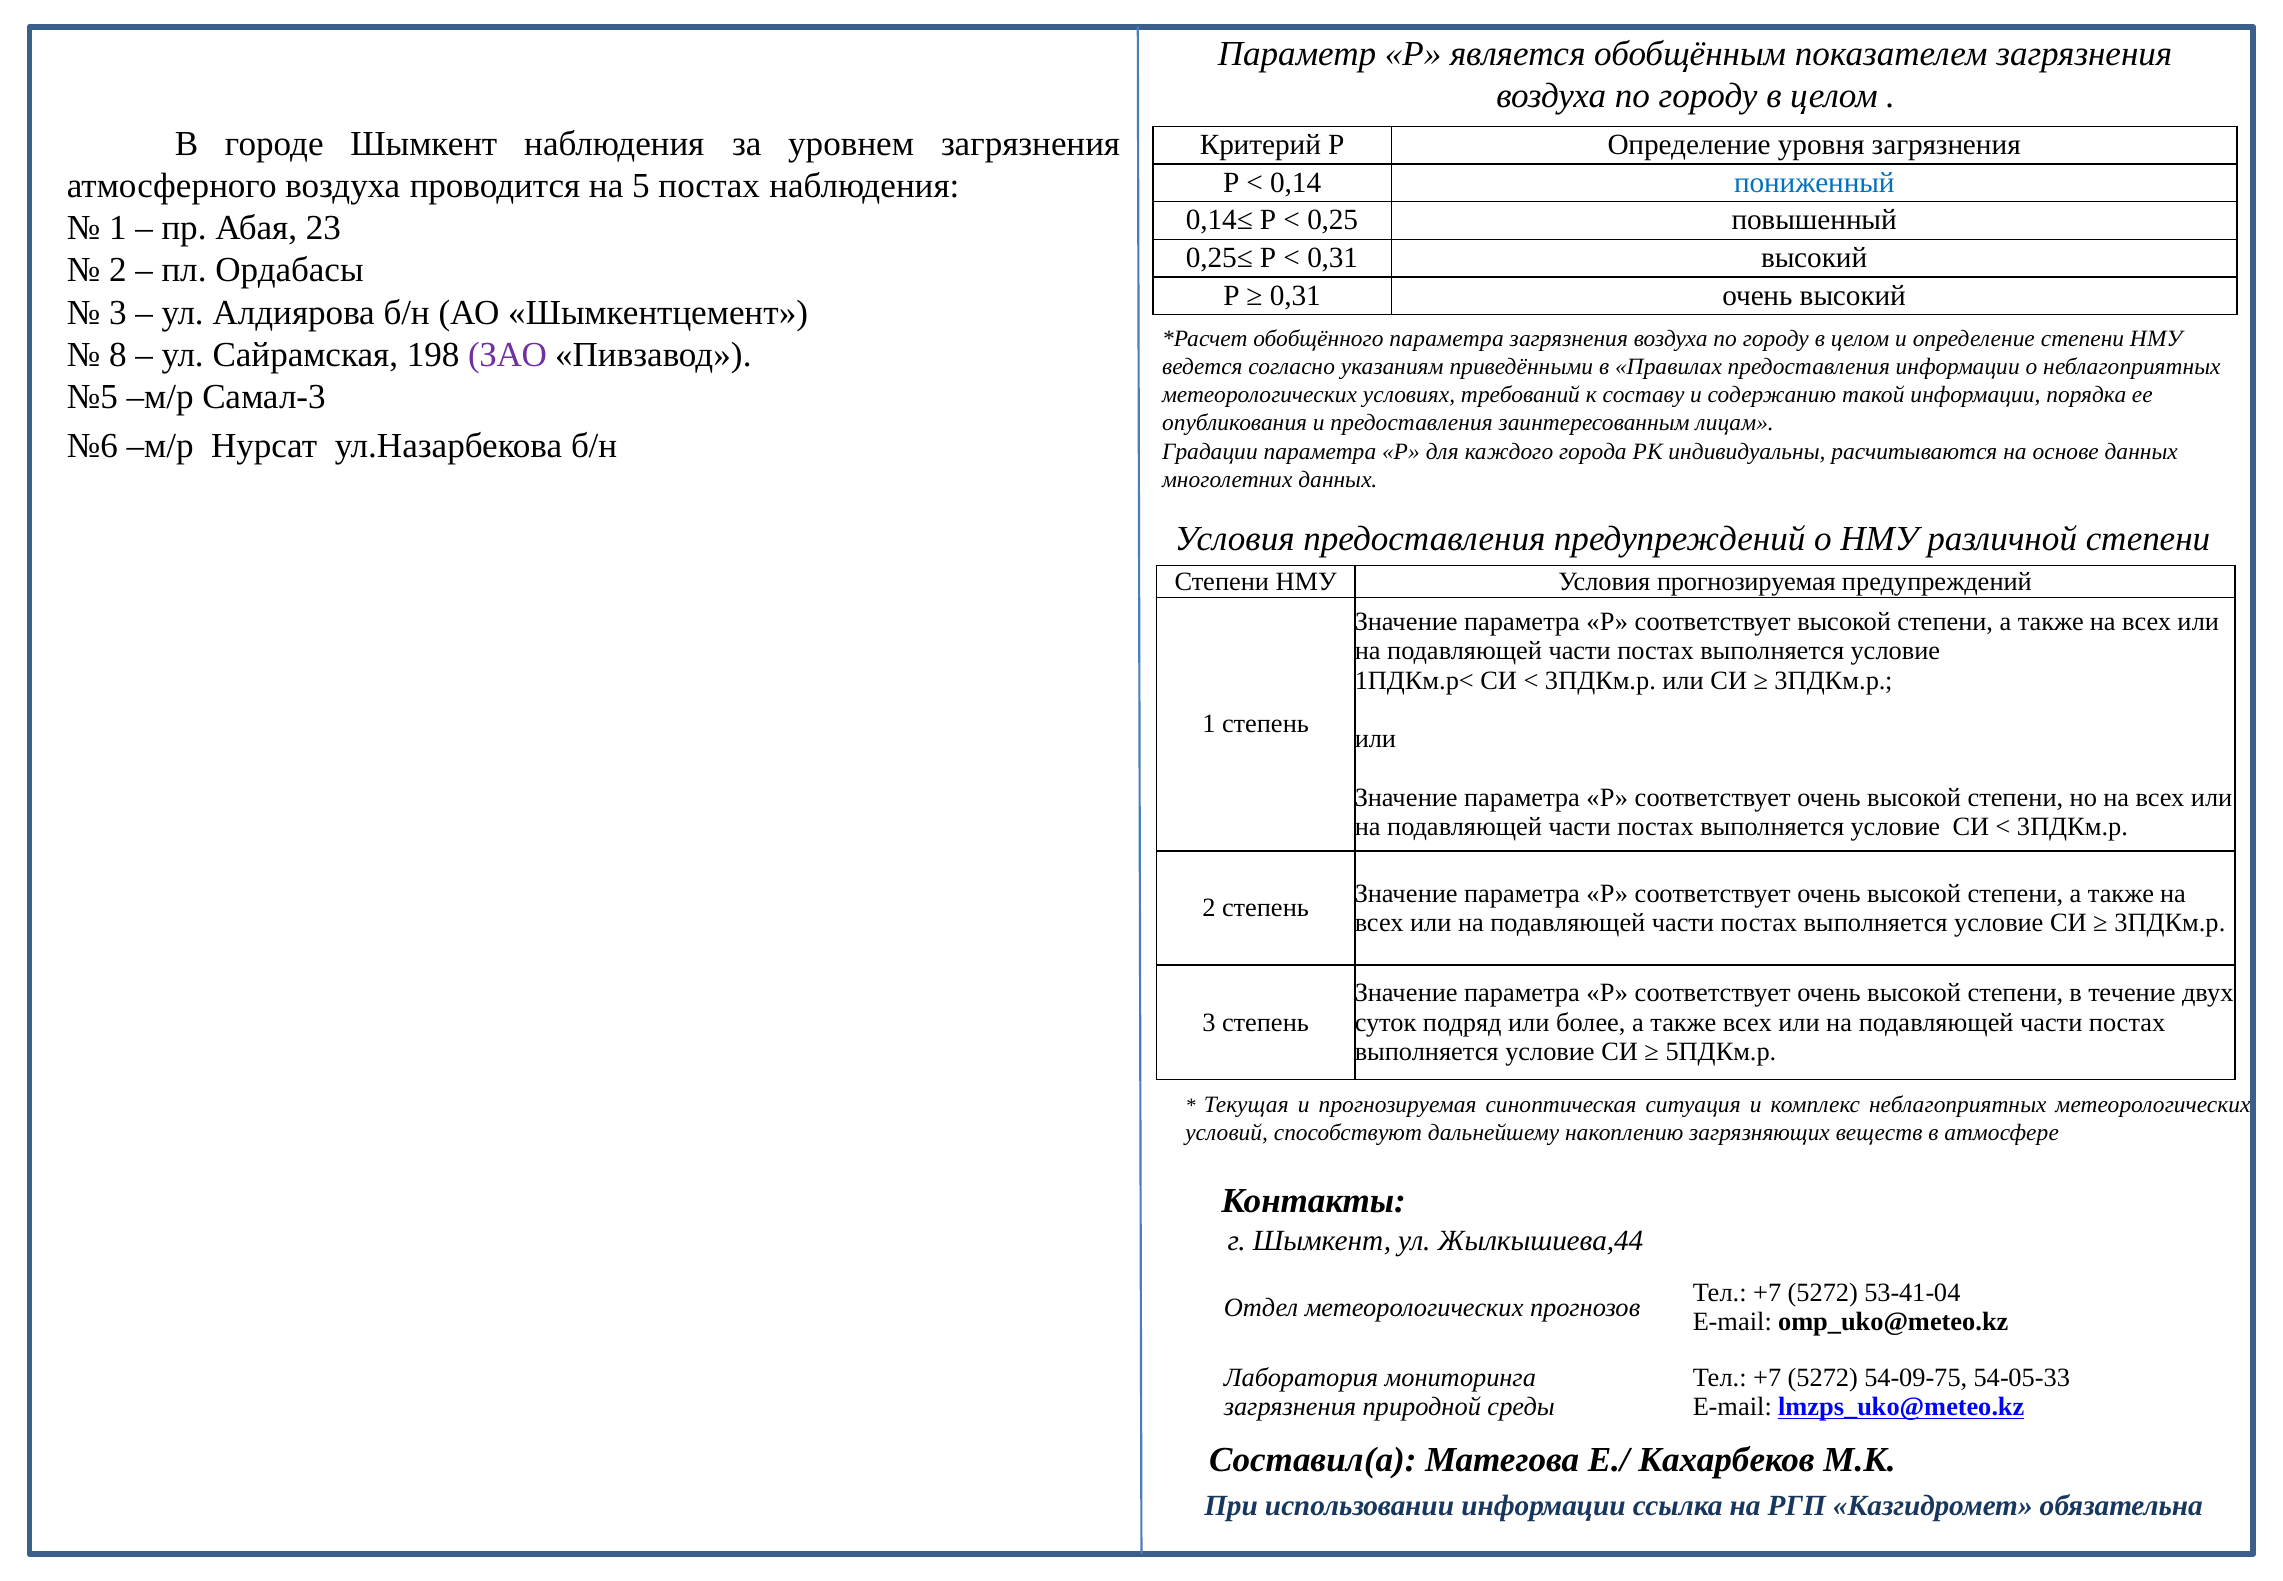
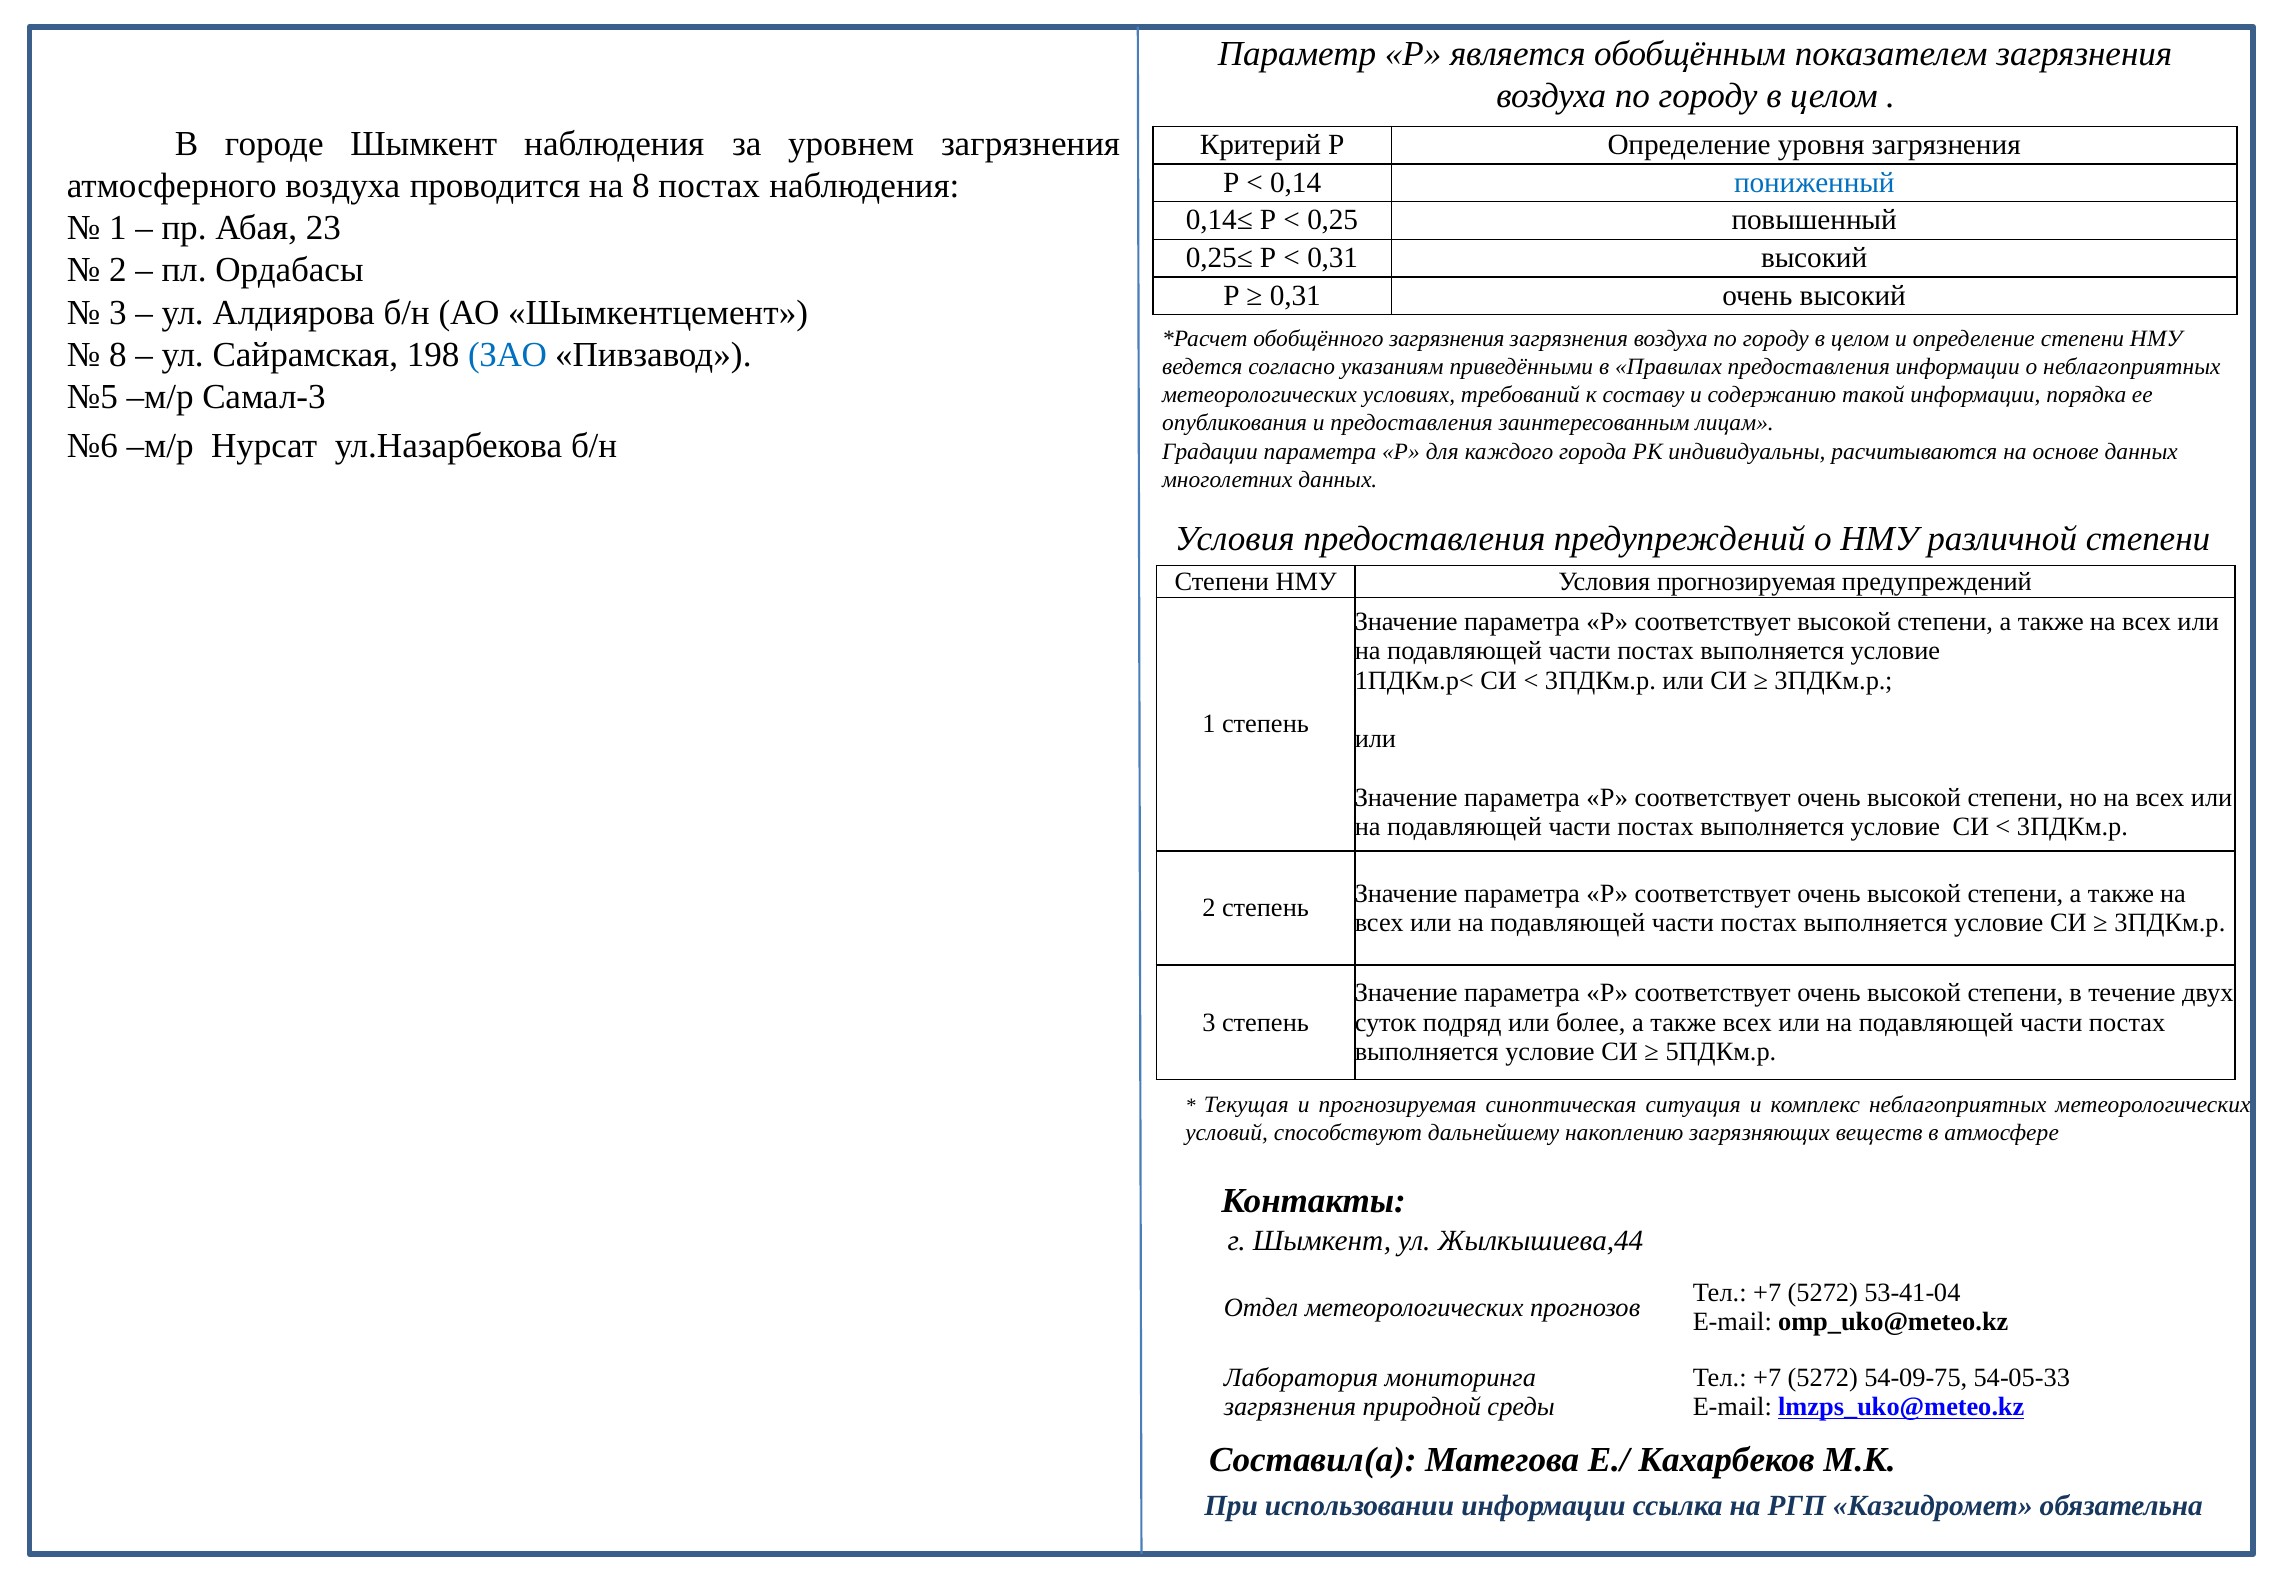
на 5: 5 -> 8
обобщённого параметра: параметра -> загрязнения
ЗАО colour: purple -> blue
